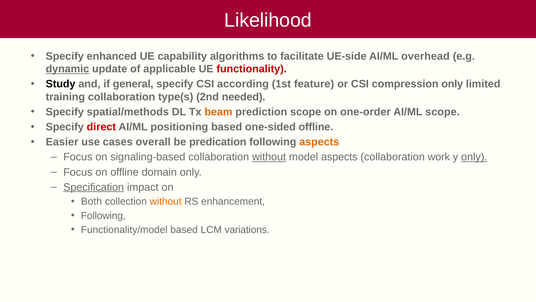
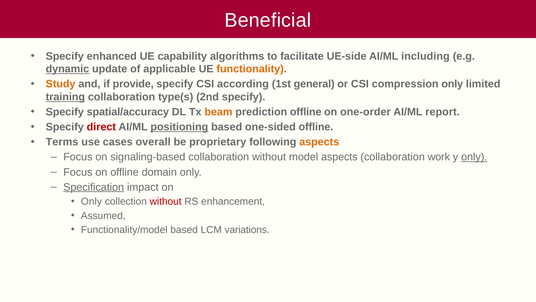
Likelihood: Likelihood -> Beneficial
overhead: overhead -> including
functionality colour: red -> orange
Study colour: black -> orange
general: general -> provide
feature: feature -> general
training underline: none -> present
2nd needed: needed -> specify
spatial/methods: spatial/methods -> spatial/accuracy
prediction scope: scope -> offline
AI/ML scope: scope -> report
positioning underline: none -> present
Easier: Easier -> Terms
predication: predication -> proprietary
without at (269, 157) underline: present -> none
Both at (91, 201): Both -> Only
without at (166, 201) colour: orange -> red
Following at (103, 215): Following -> Assumed
